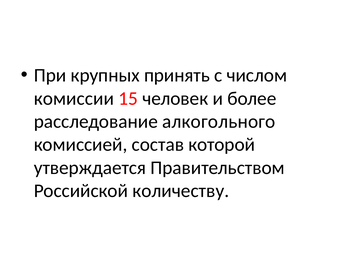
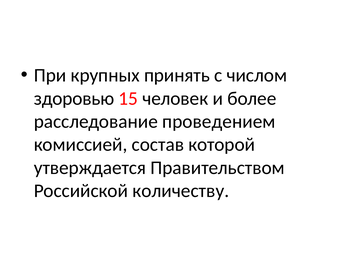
комиссии: комиссии -> здоровью
алкогольного: алкогольного -> проведением
